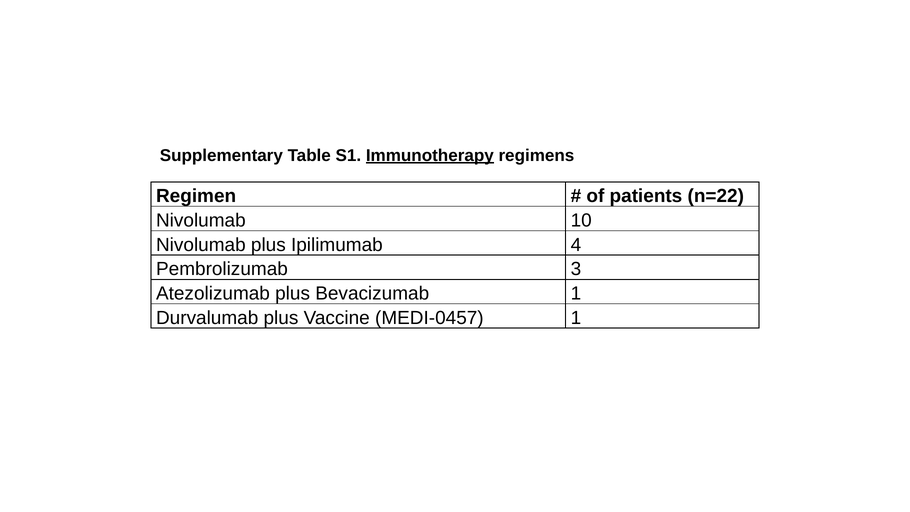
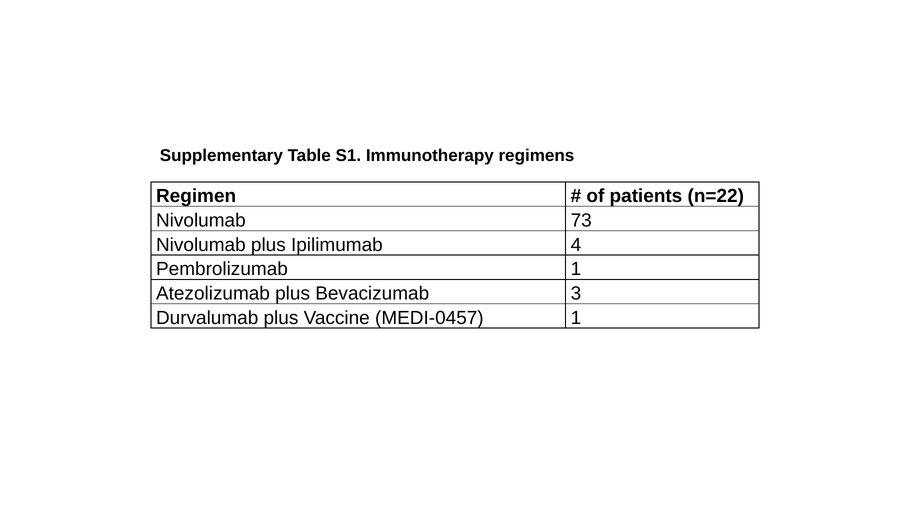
Immunotherapy underline: present -> none
10: 10 -> 73
Pembrolizumab 3: 3 -> 1
Bevacizumab 1: 1 -> 3
